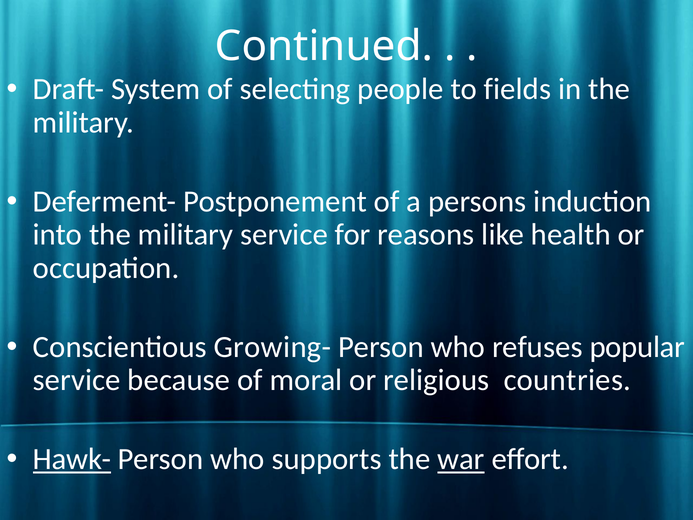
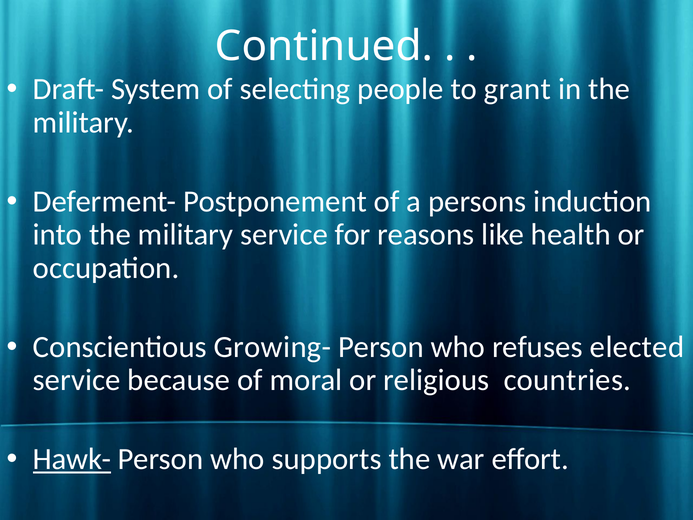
fields: fields -> grant
popular: popular -> elected
war underline: present -> none
